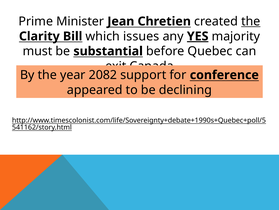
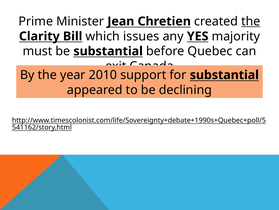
YES underline: present -> none
2082: 2082 -> 2010
for conference: conference -> substantial
